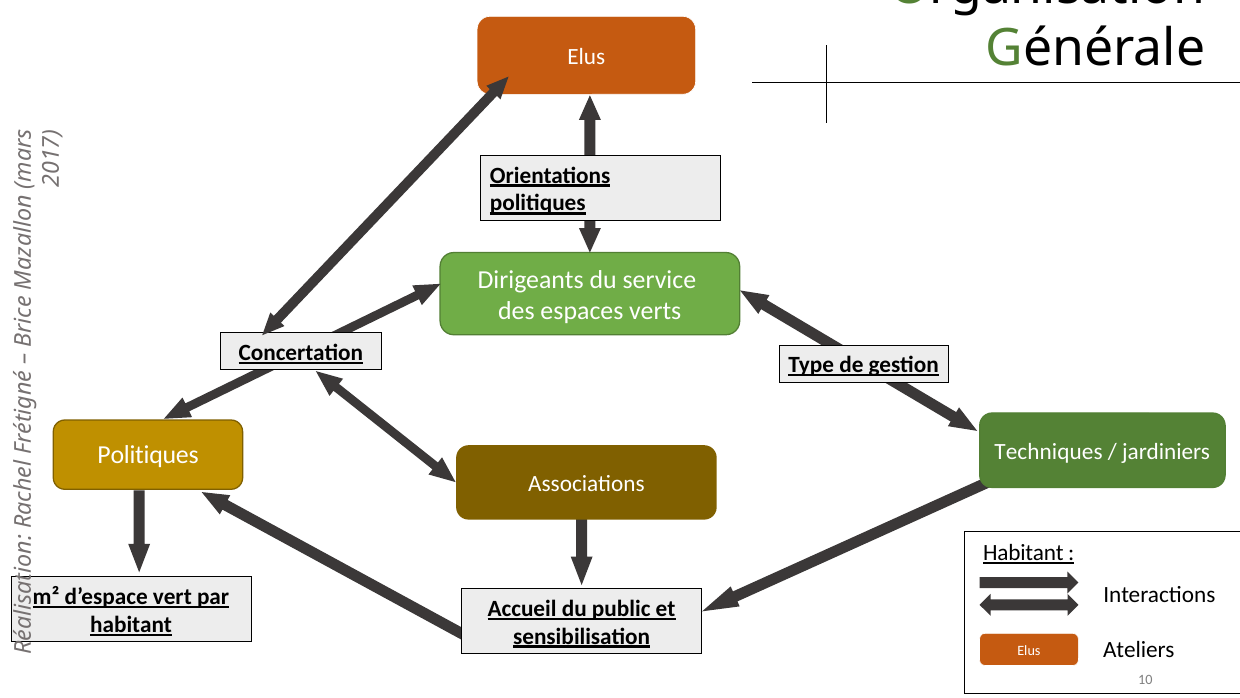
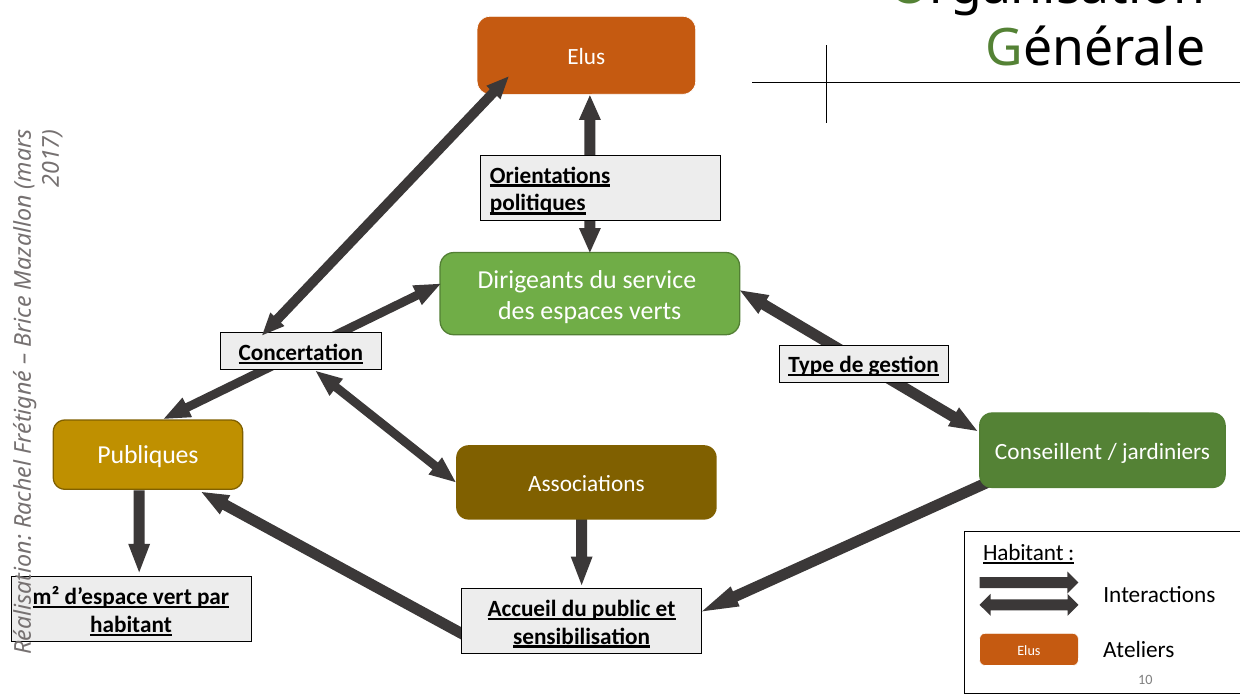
Techniques: Techniques -> Conseillent
Politiques at (148, 455): Politiques -> Publiques
